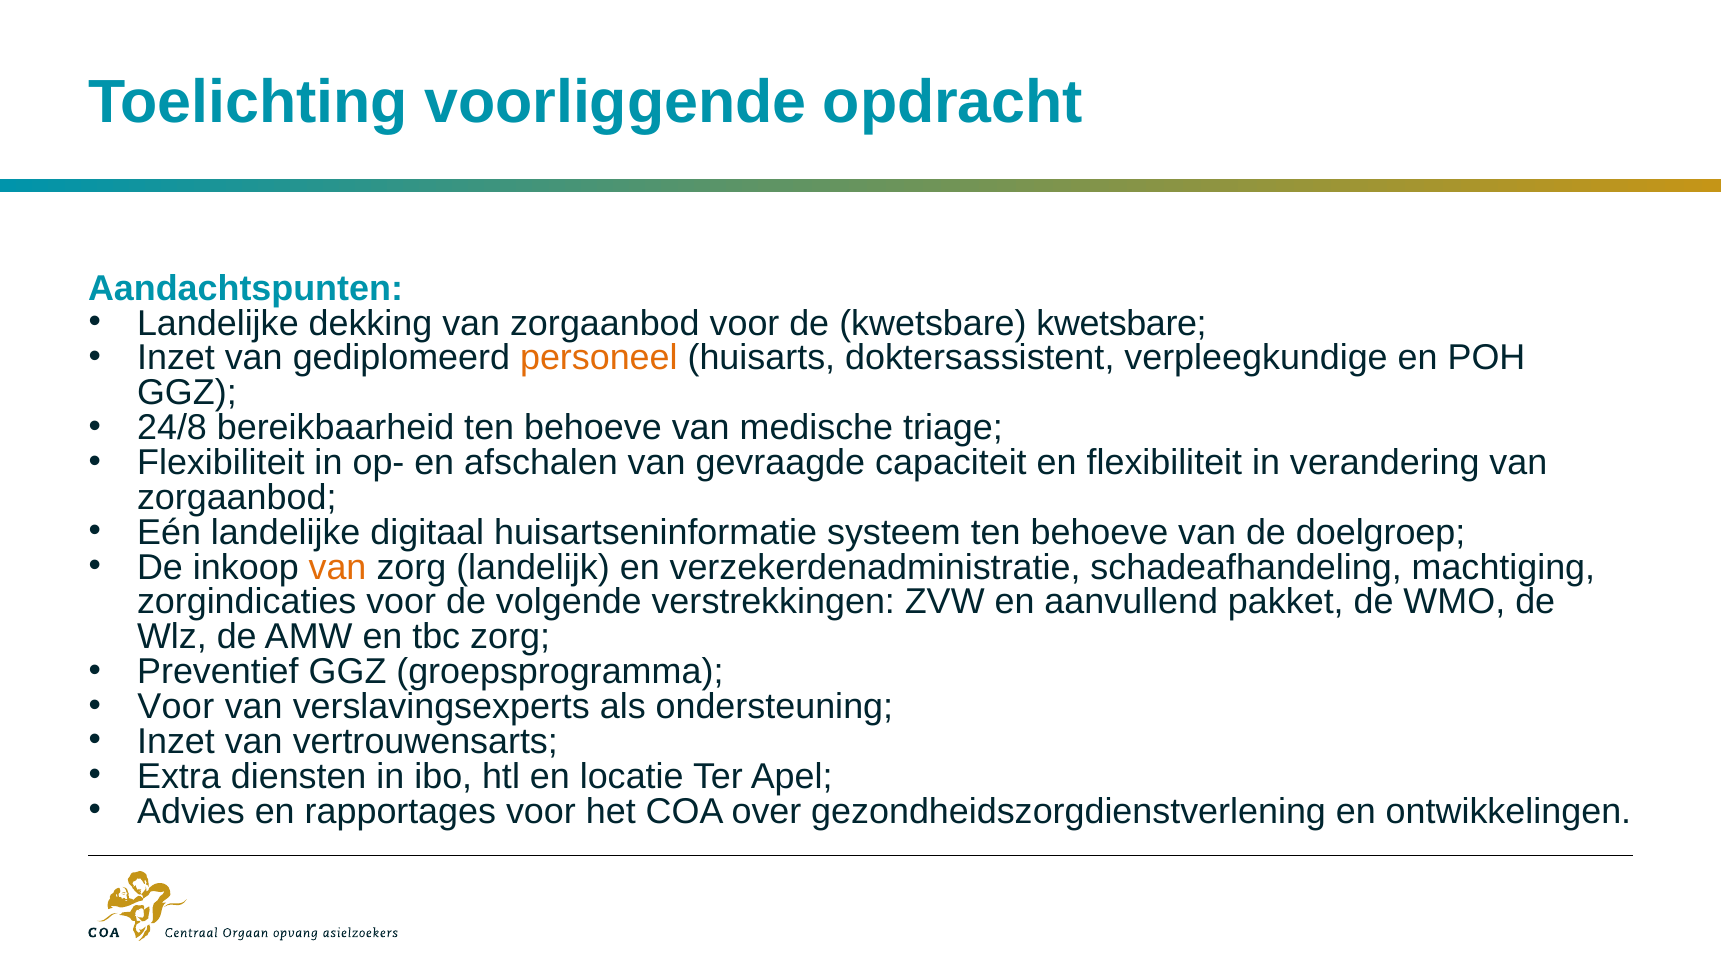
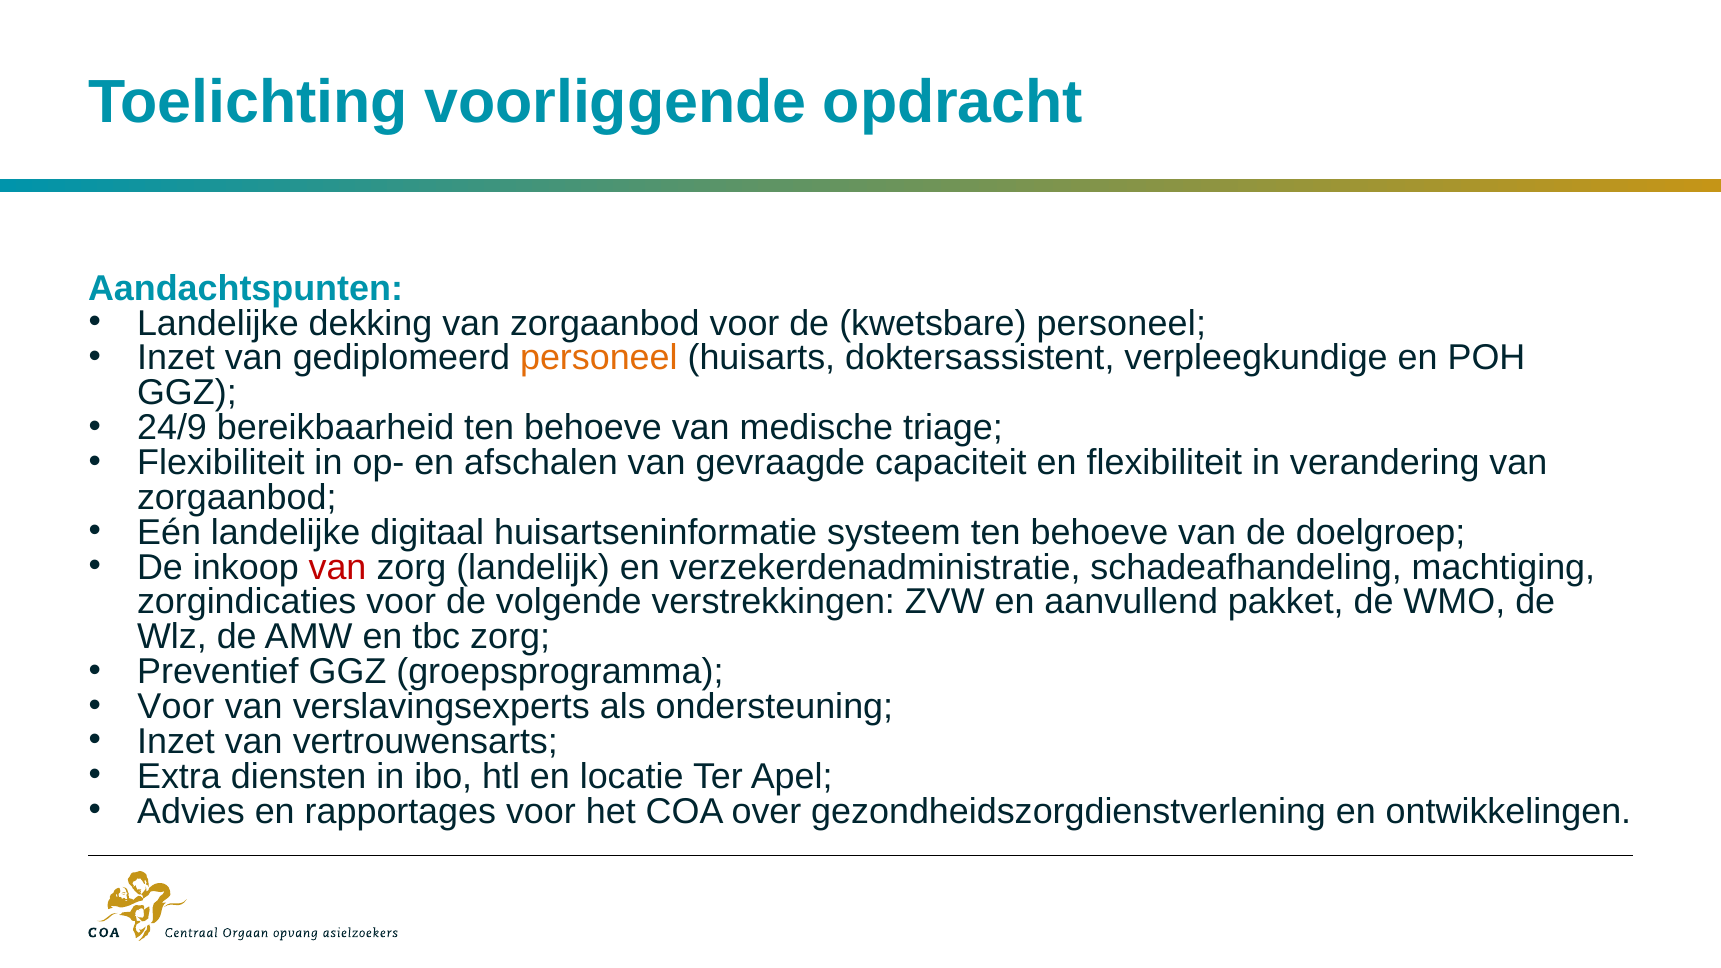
kwetsbare kwetsbare: kwetsbare -> personeel
24/8: 24/8 -> 24/9
van at (338, 567) colour: orange -> red
